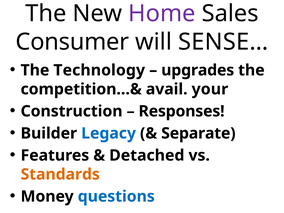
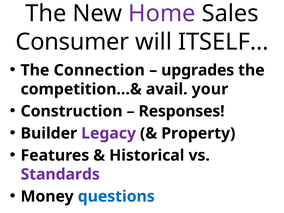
SENSE…: SENSE… -> ITSELF…
Technology: Technology -> Connection
Legacy colour: blue -> purple
Separate: Separate -> Property
Detached: Detached -> Historical
Standards colour: orange -> purple
